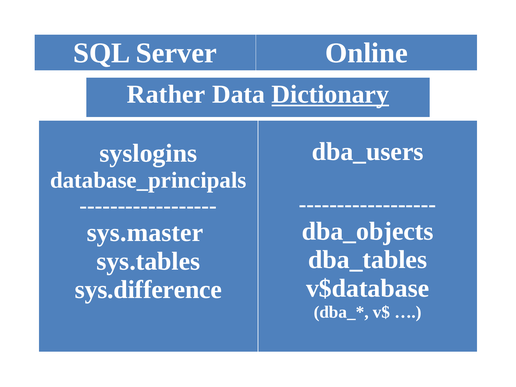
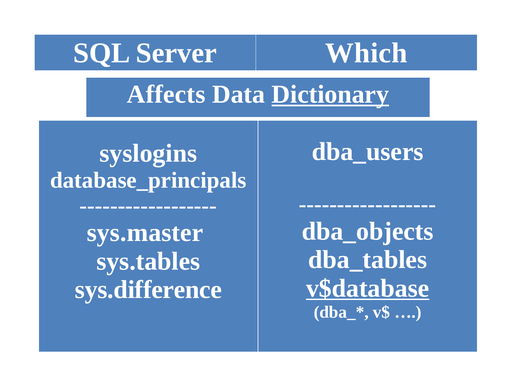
Online: Online -> Which
Rather: Rather -> Affects
v$database underline: none -> present
